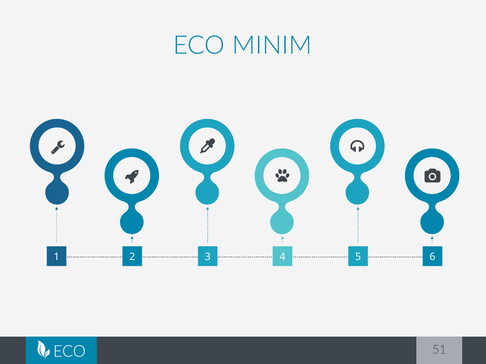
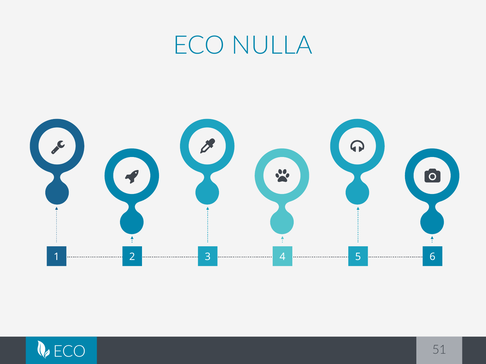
MINIM: MINIM -> NULLA
